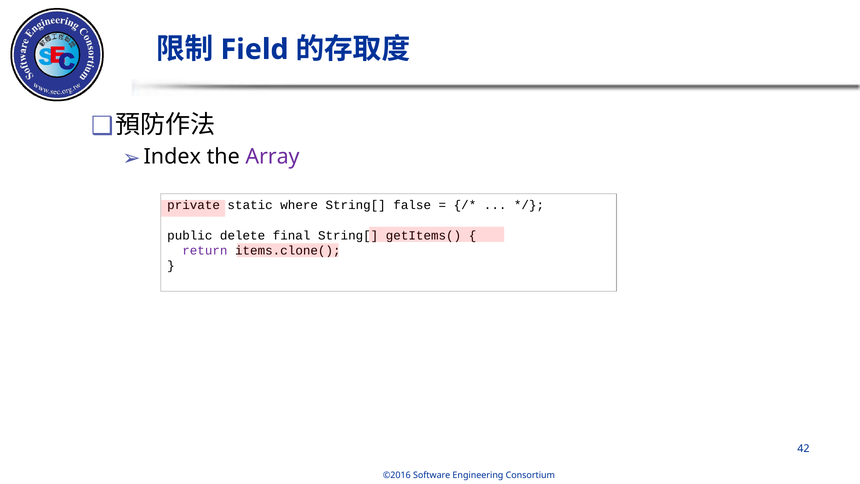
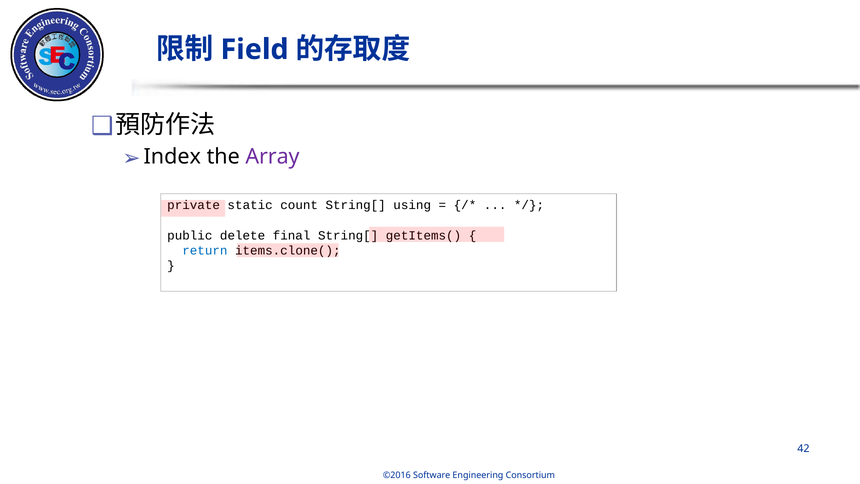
where: where -> count
false: false -> using
return colour: purple -> blue
